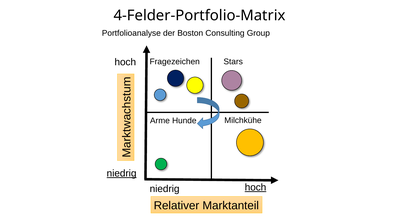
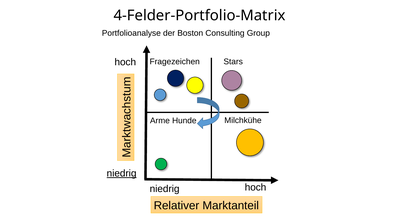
hoch at (256, 188) underline: present -> none
